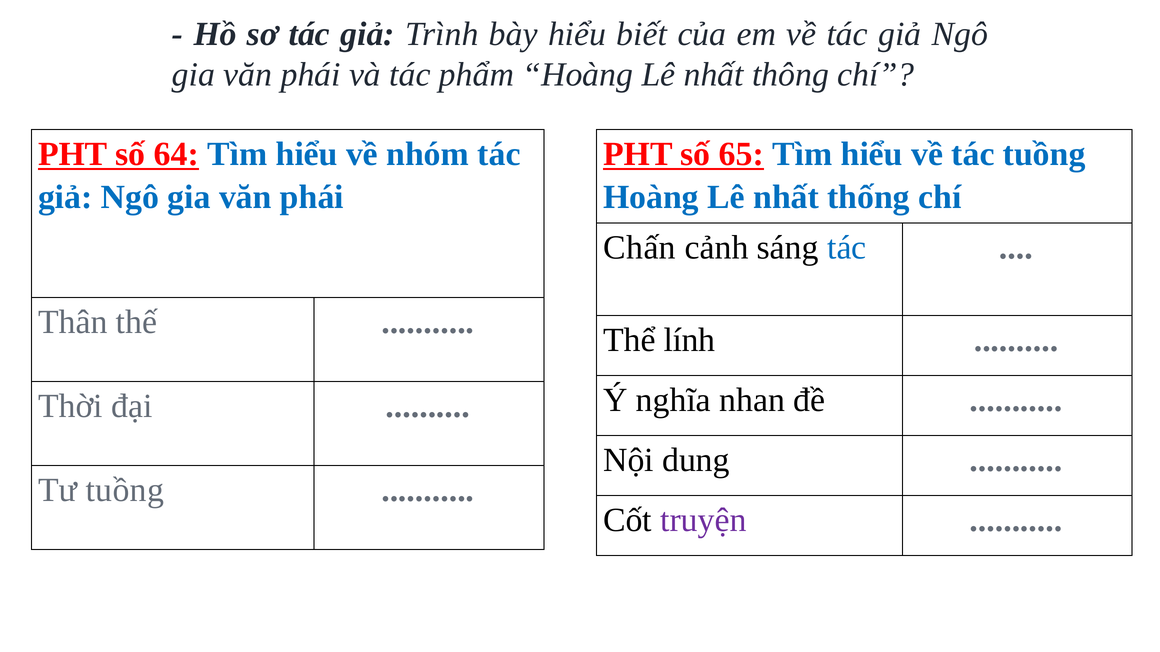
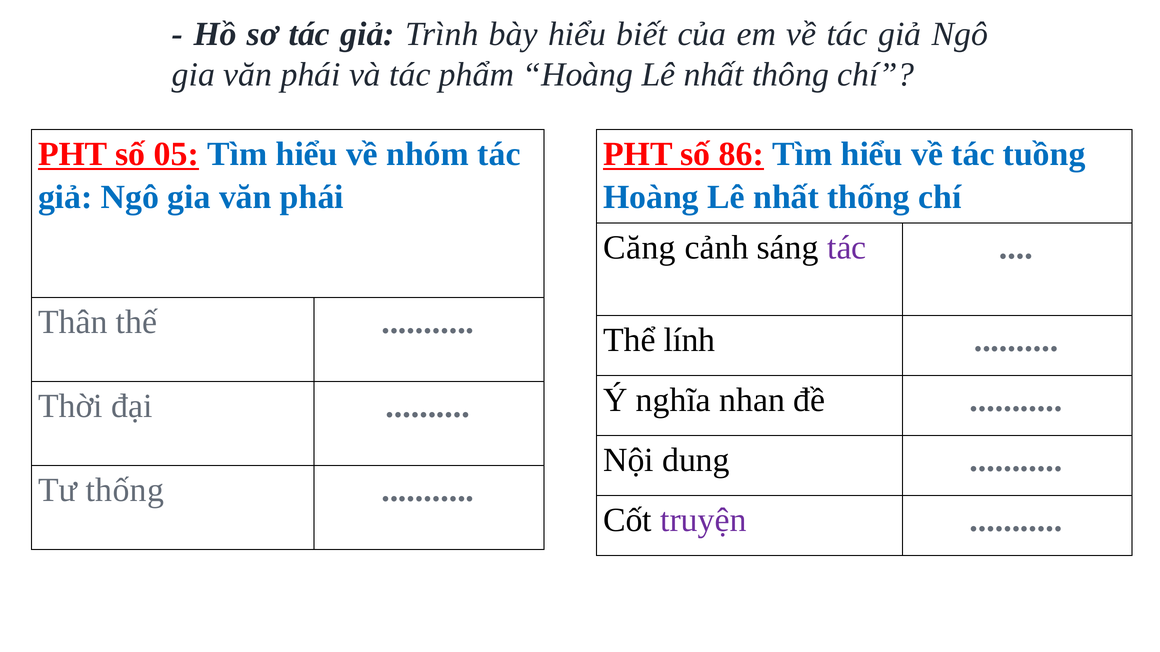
64: 64 -> 05
65: 65 -> 86
Chấn: Chấn -> Căng
tác at (847, 248) colour: blue -> purple
Tư tuồng: tuồng -> thống
